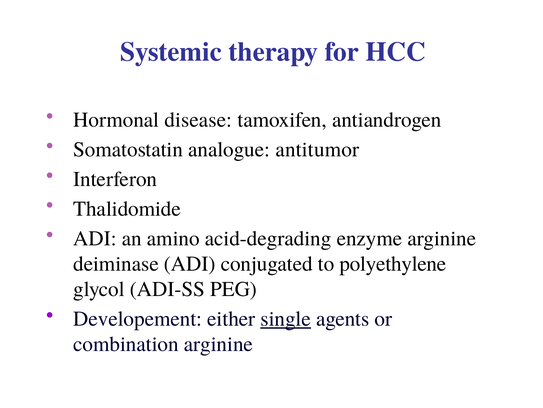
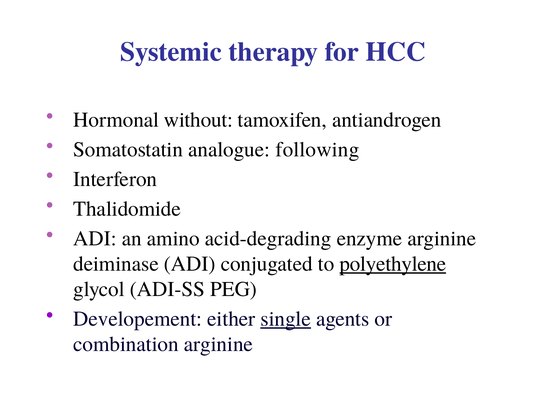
disease: disease -> without
antitumor: antitumor -> following
polyethylene underline: none -> present
